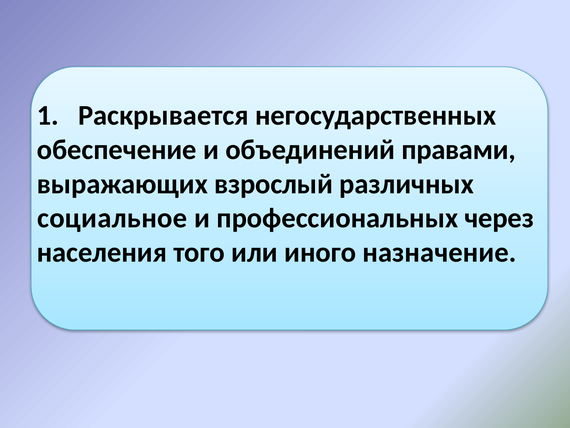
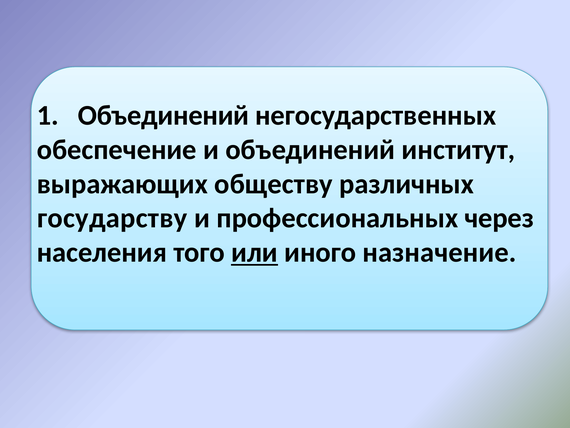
1 Раскрывается: Раскрывается -> Объединений
правами: правами -> институт
взрослый: взрослый -> обществу
социальное: социальное -> государству
или underline: none -> present
